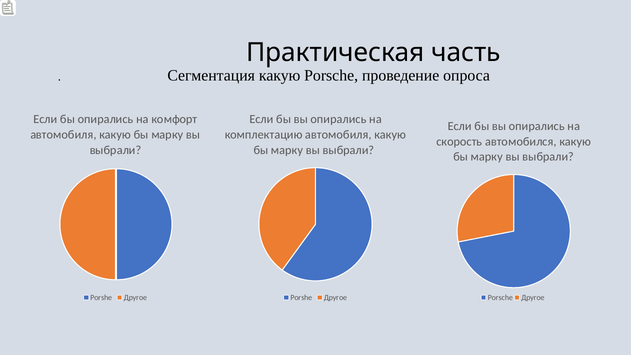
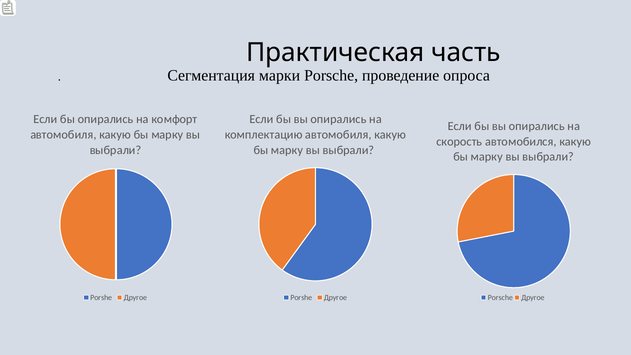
Сегментация какую: какую -> марки
